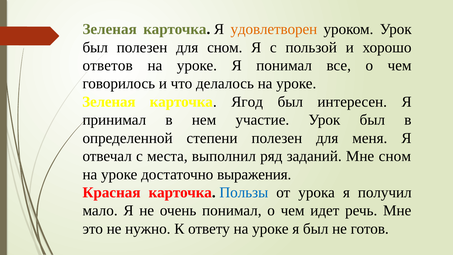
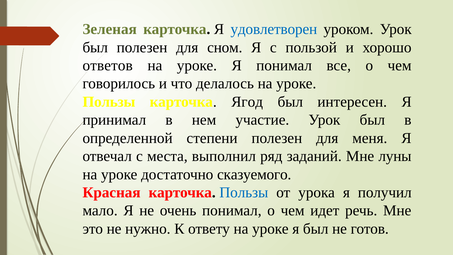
удовлетворен colour: orange -> blue
Зеленая at (109, 102): Зеленая -> Пользы
Мне сном: сном -> луны
выражения: выражения -> сказуемого
